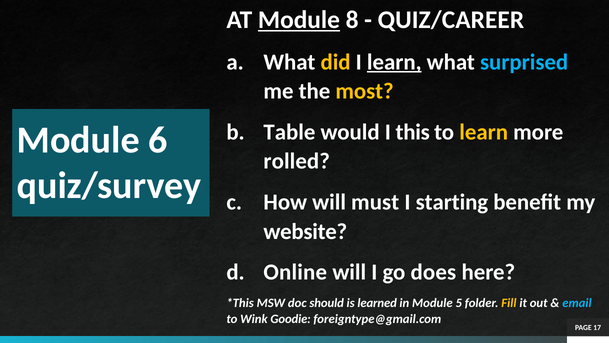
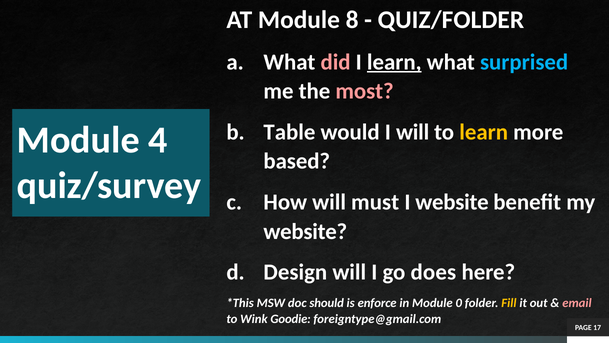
Module at (299, 20) underline: present -> none
QUIZ/CAREER: QUIZ/CAREER -> QUIZ/FOLDER
did colour: yellow -> pink
most colour: yellow -> pink
I this: this -> will
6: 6 -> 4
rolled: rolled -> based
I starting: starting -> website
Online: Online -> Design
learned: learned -> enforce
5: 5 -> 0
email colour: light blue -> pink
